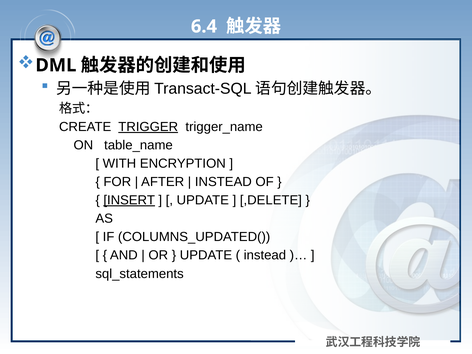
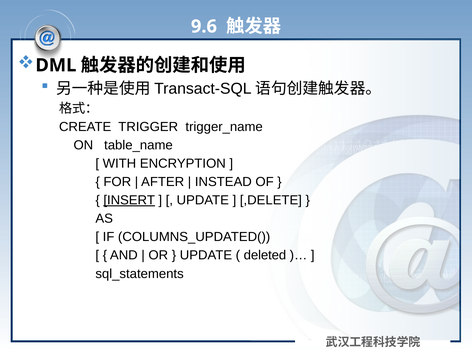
6.4: 6.4 -> 9.6
TRIGGER underline: present -> none
instead at (265, 255): instead -> deleted
